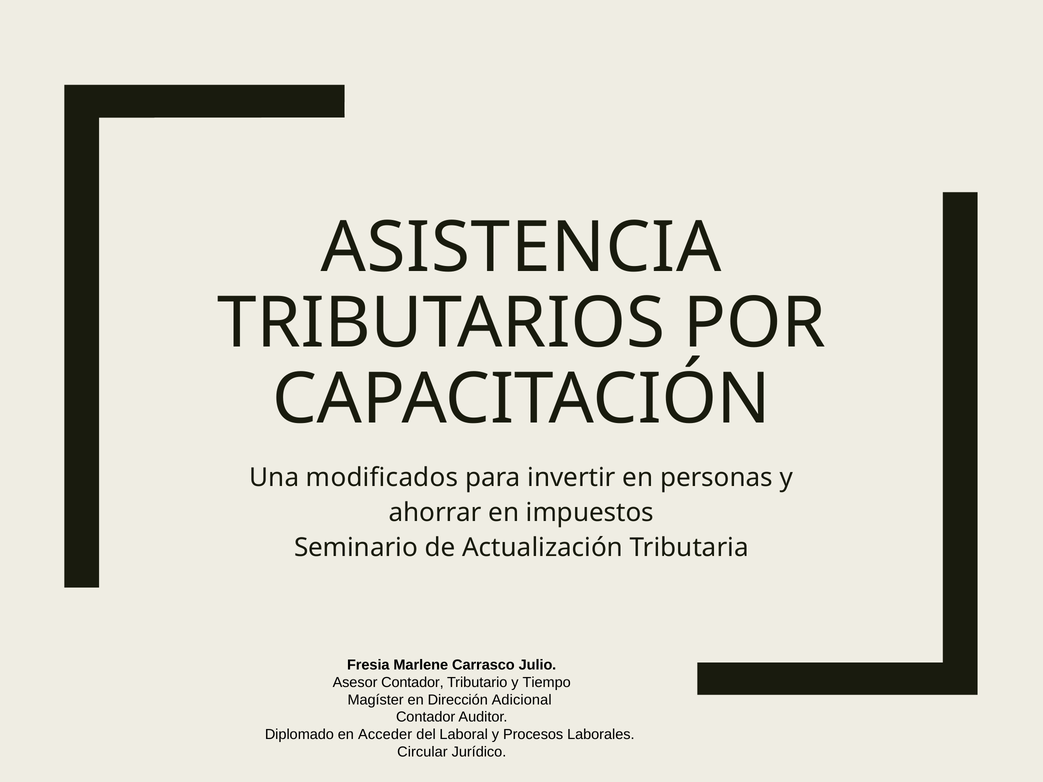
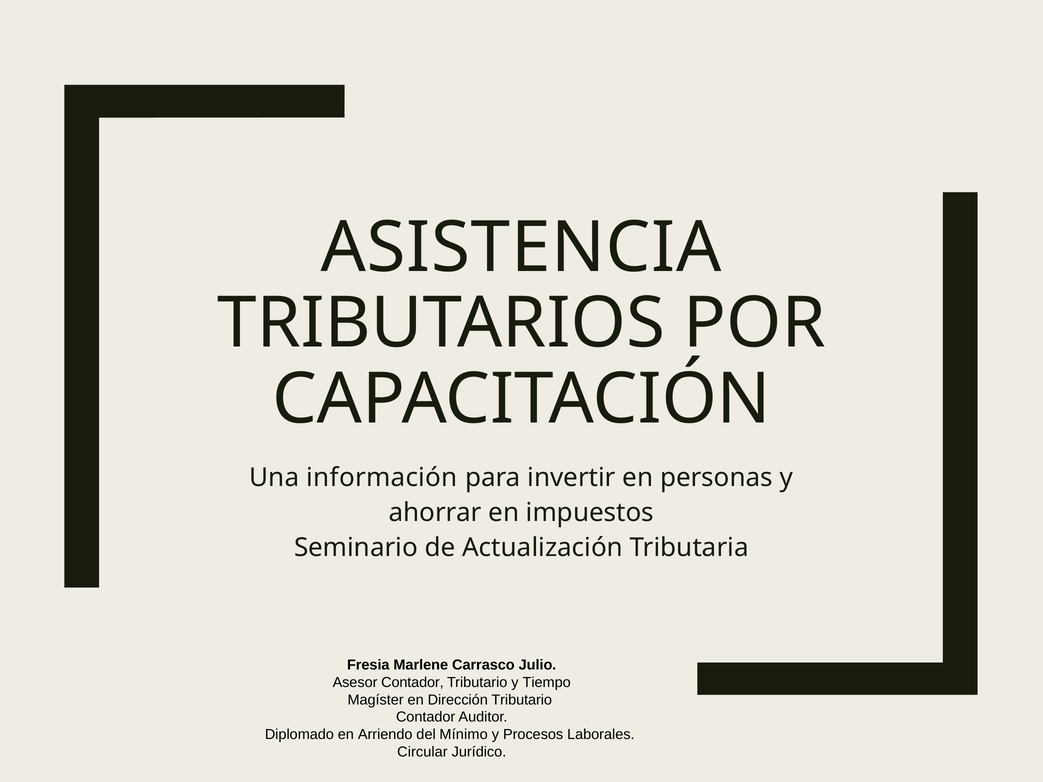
modificados: modificados -> información
Dirección Adicional: Adicional -> Tributario
Acceder: Acceder -> Arriendo
Laboral: Laboral -> Mínimo
